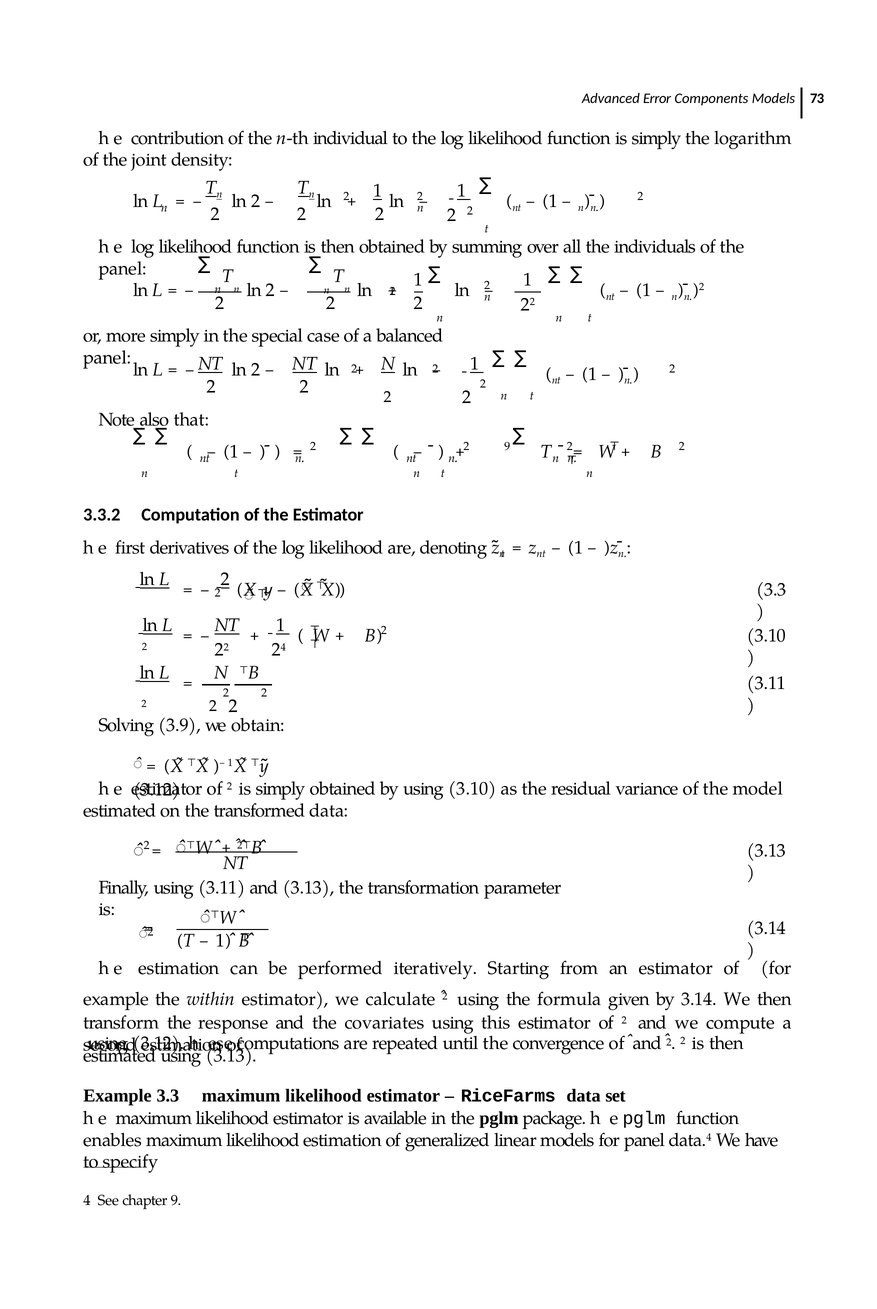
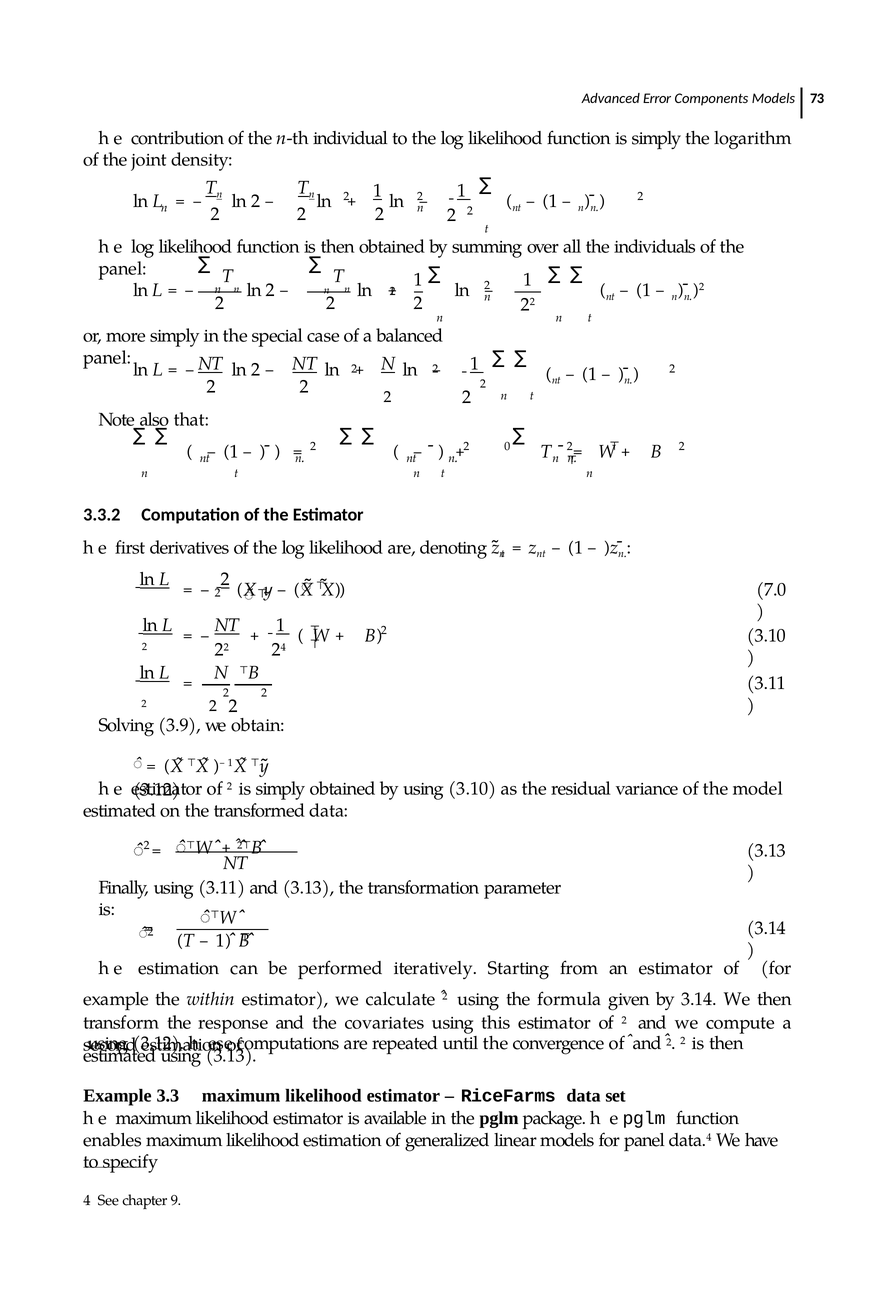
2 9: 9 -> 0
3.3 at (771, 590): 3.3 -> 7.0
